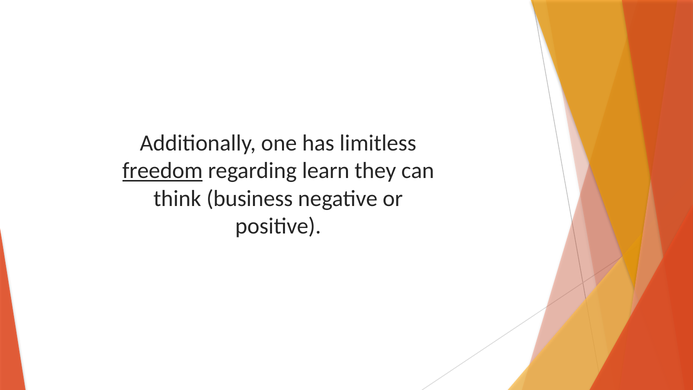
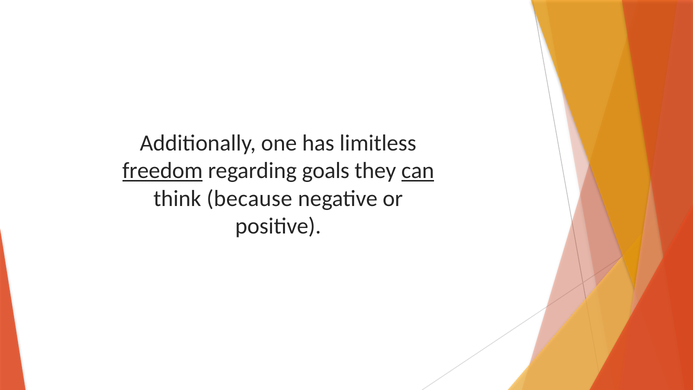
learn: learn -> goals
can underline: none -> present
business: business -> because
